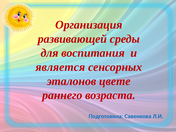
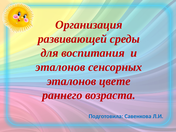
является at (60, 67): является -> эталонов
